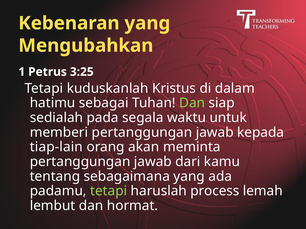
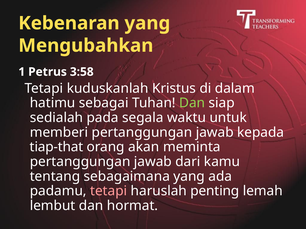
3:25: 3:25 -> 3:58
tiap-lain: tiap-lain -> tiap-that
tetapi at (109, 191) colour: light green -> pink
process: process -> penting
